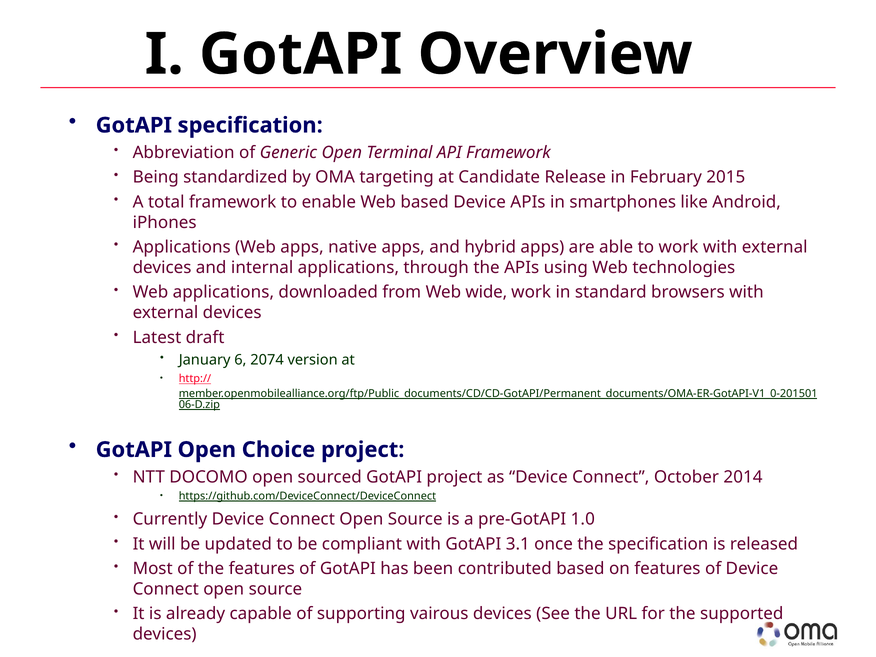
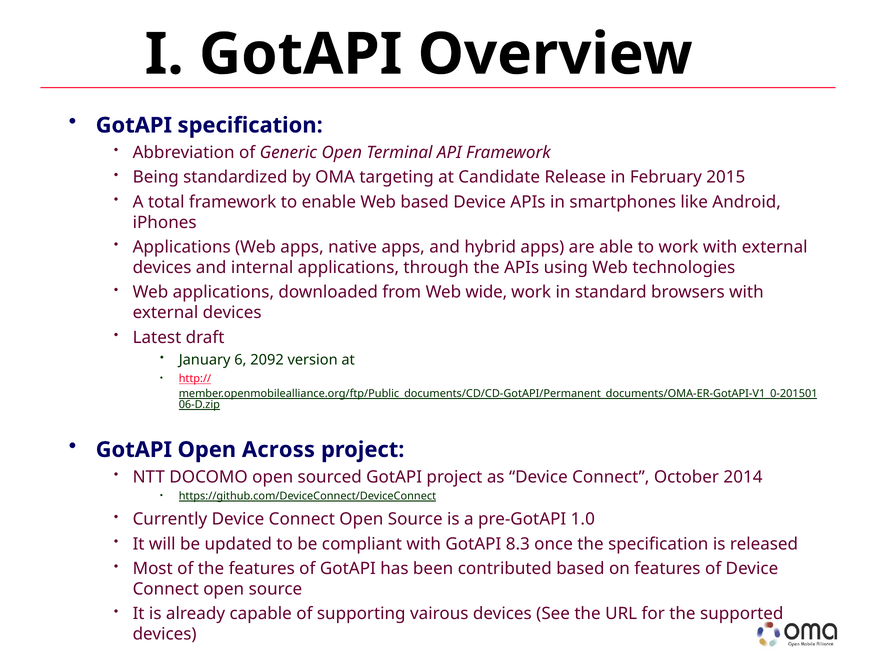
2074: 2074 -> 2092
Choice: Choice -> Across
3.1: 3.1 -> 8.3
